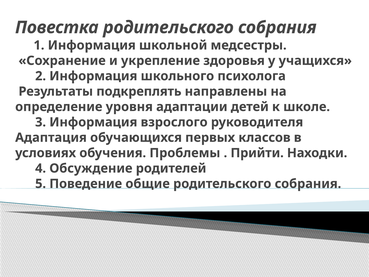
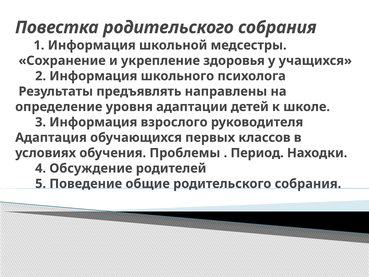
подкреплять: подкреплять -> предъявлять
Прийти: Прийти -> Период
